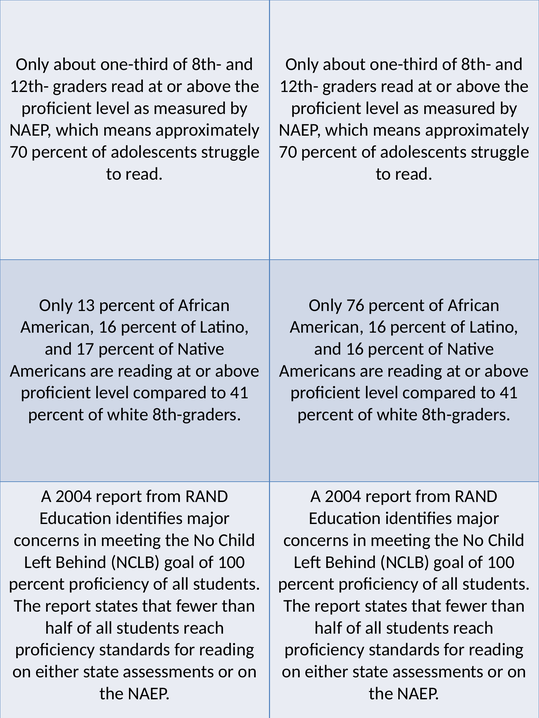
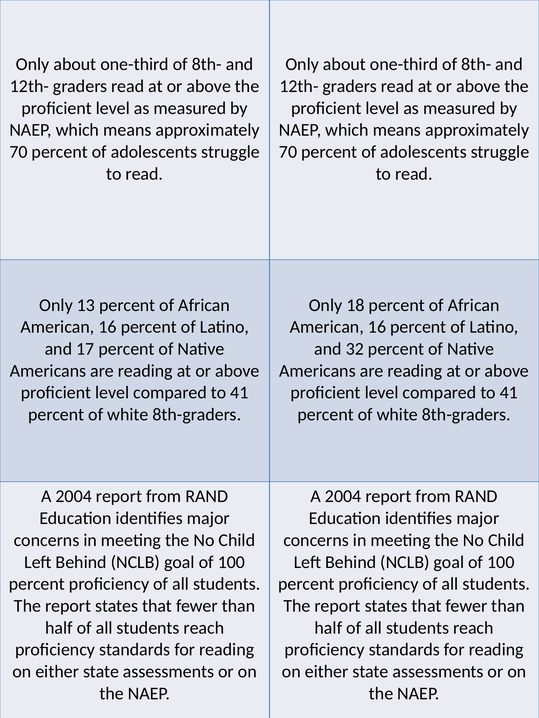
76: 76 -> 18
and 16: 16 -> 32
